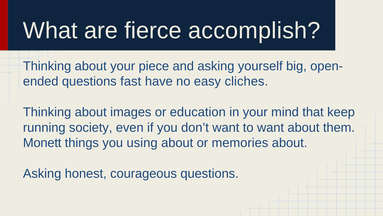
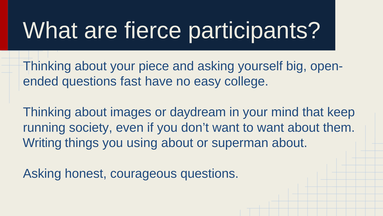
accomplish: accomplish -> participants
cliches: cliches -> college
education: education -> daydream
Monett: Monett -> Writing
memories: memories -> superman
